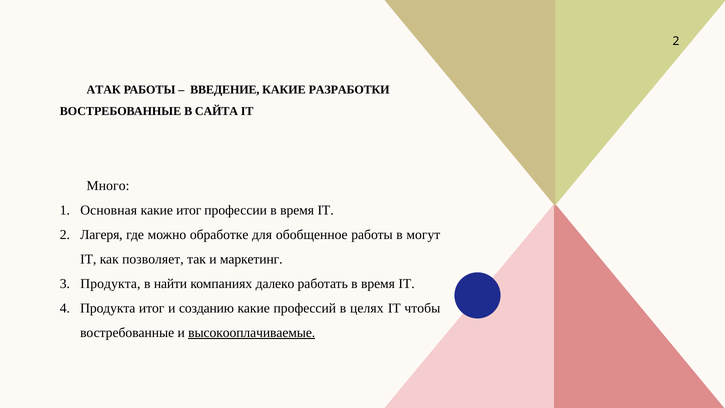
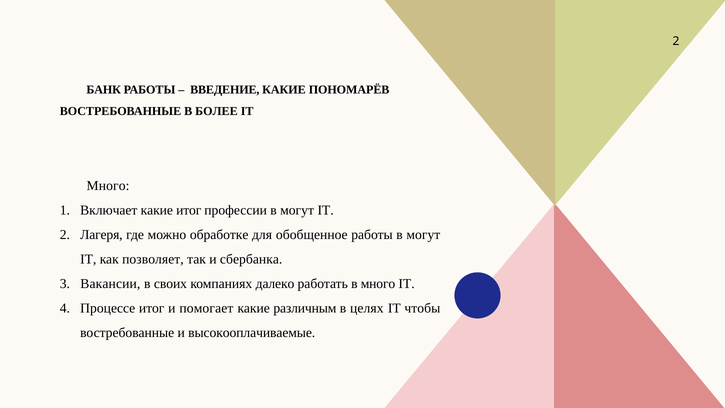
АТАК: АТАК -> БАНК
РАЗРАБОТКИ: РАЗРАБОТКИ -> ПОНОМАРЁВ
САЙТА: САЙТА -> БОЛЕЕ
Основная: Основная -> Включает
профессии в время: время -> могут
маркетинг: маркетинг -> сбербанка
Продукта at (110, 284): Продукта -> Вакансии
найти: найти -> своих
работать в время: время -> много
Продукта at (108, 308): Продукта -> Процессе
созданию: созданию -> помогает
профессий: профессий -> различным
высокооплачиваемые underline: present -> none
